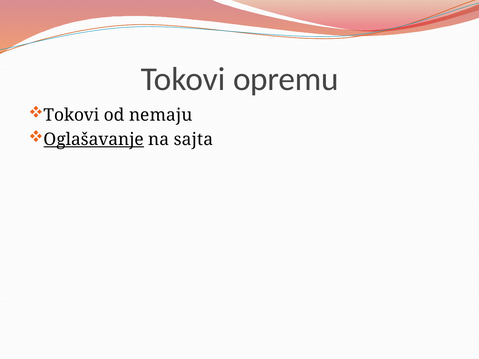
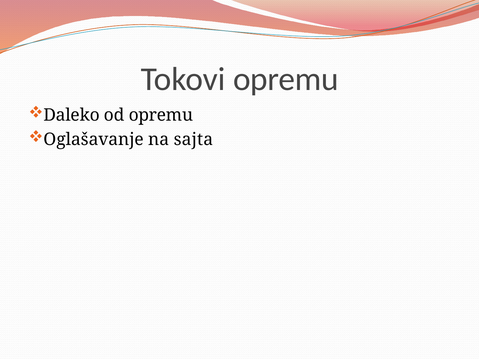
Tokovi at (72, 115): Tokovi -> Daleko
od nemaju: nemaju -> opremu
Oglašavanje underline: present -> none
